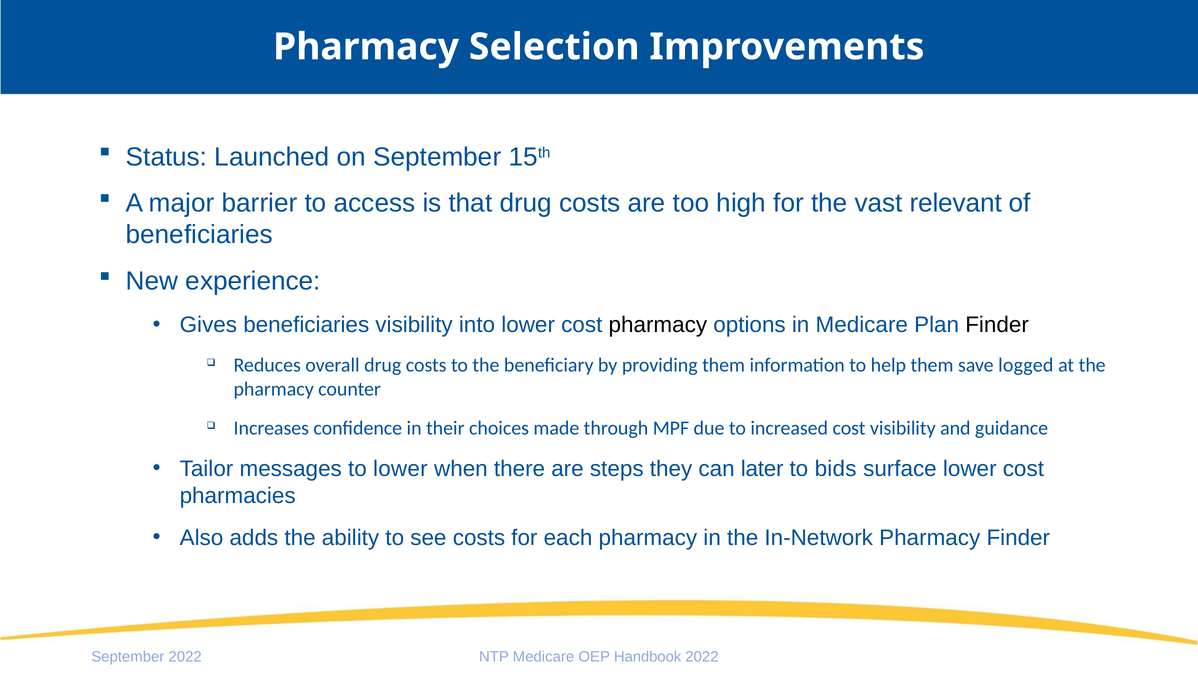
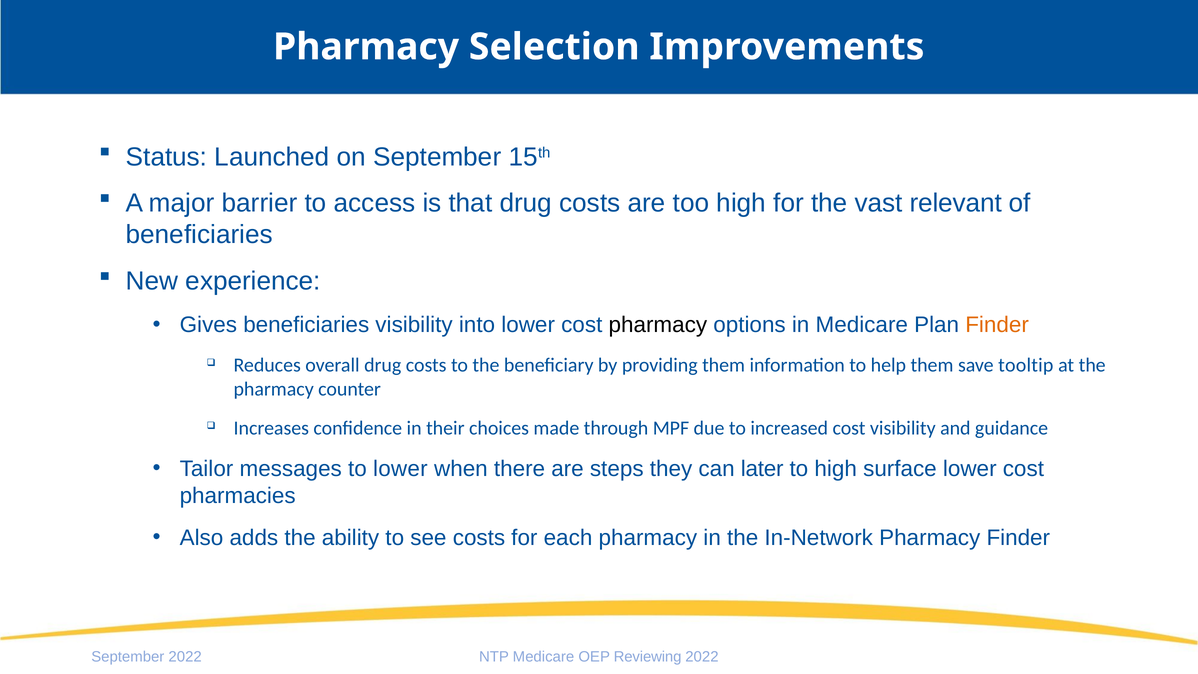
Finder at (997, 325) colour: black -> orange
logged: logged -> tooltip
to bids: bids -> high
Handbook: Handbook -> Reviewing
